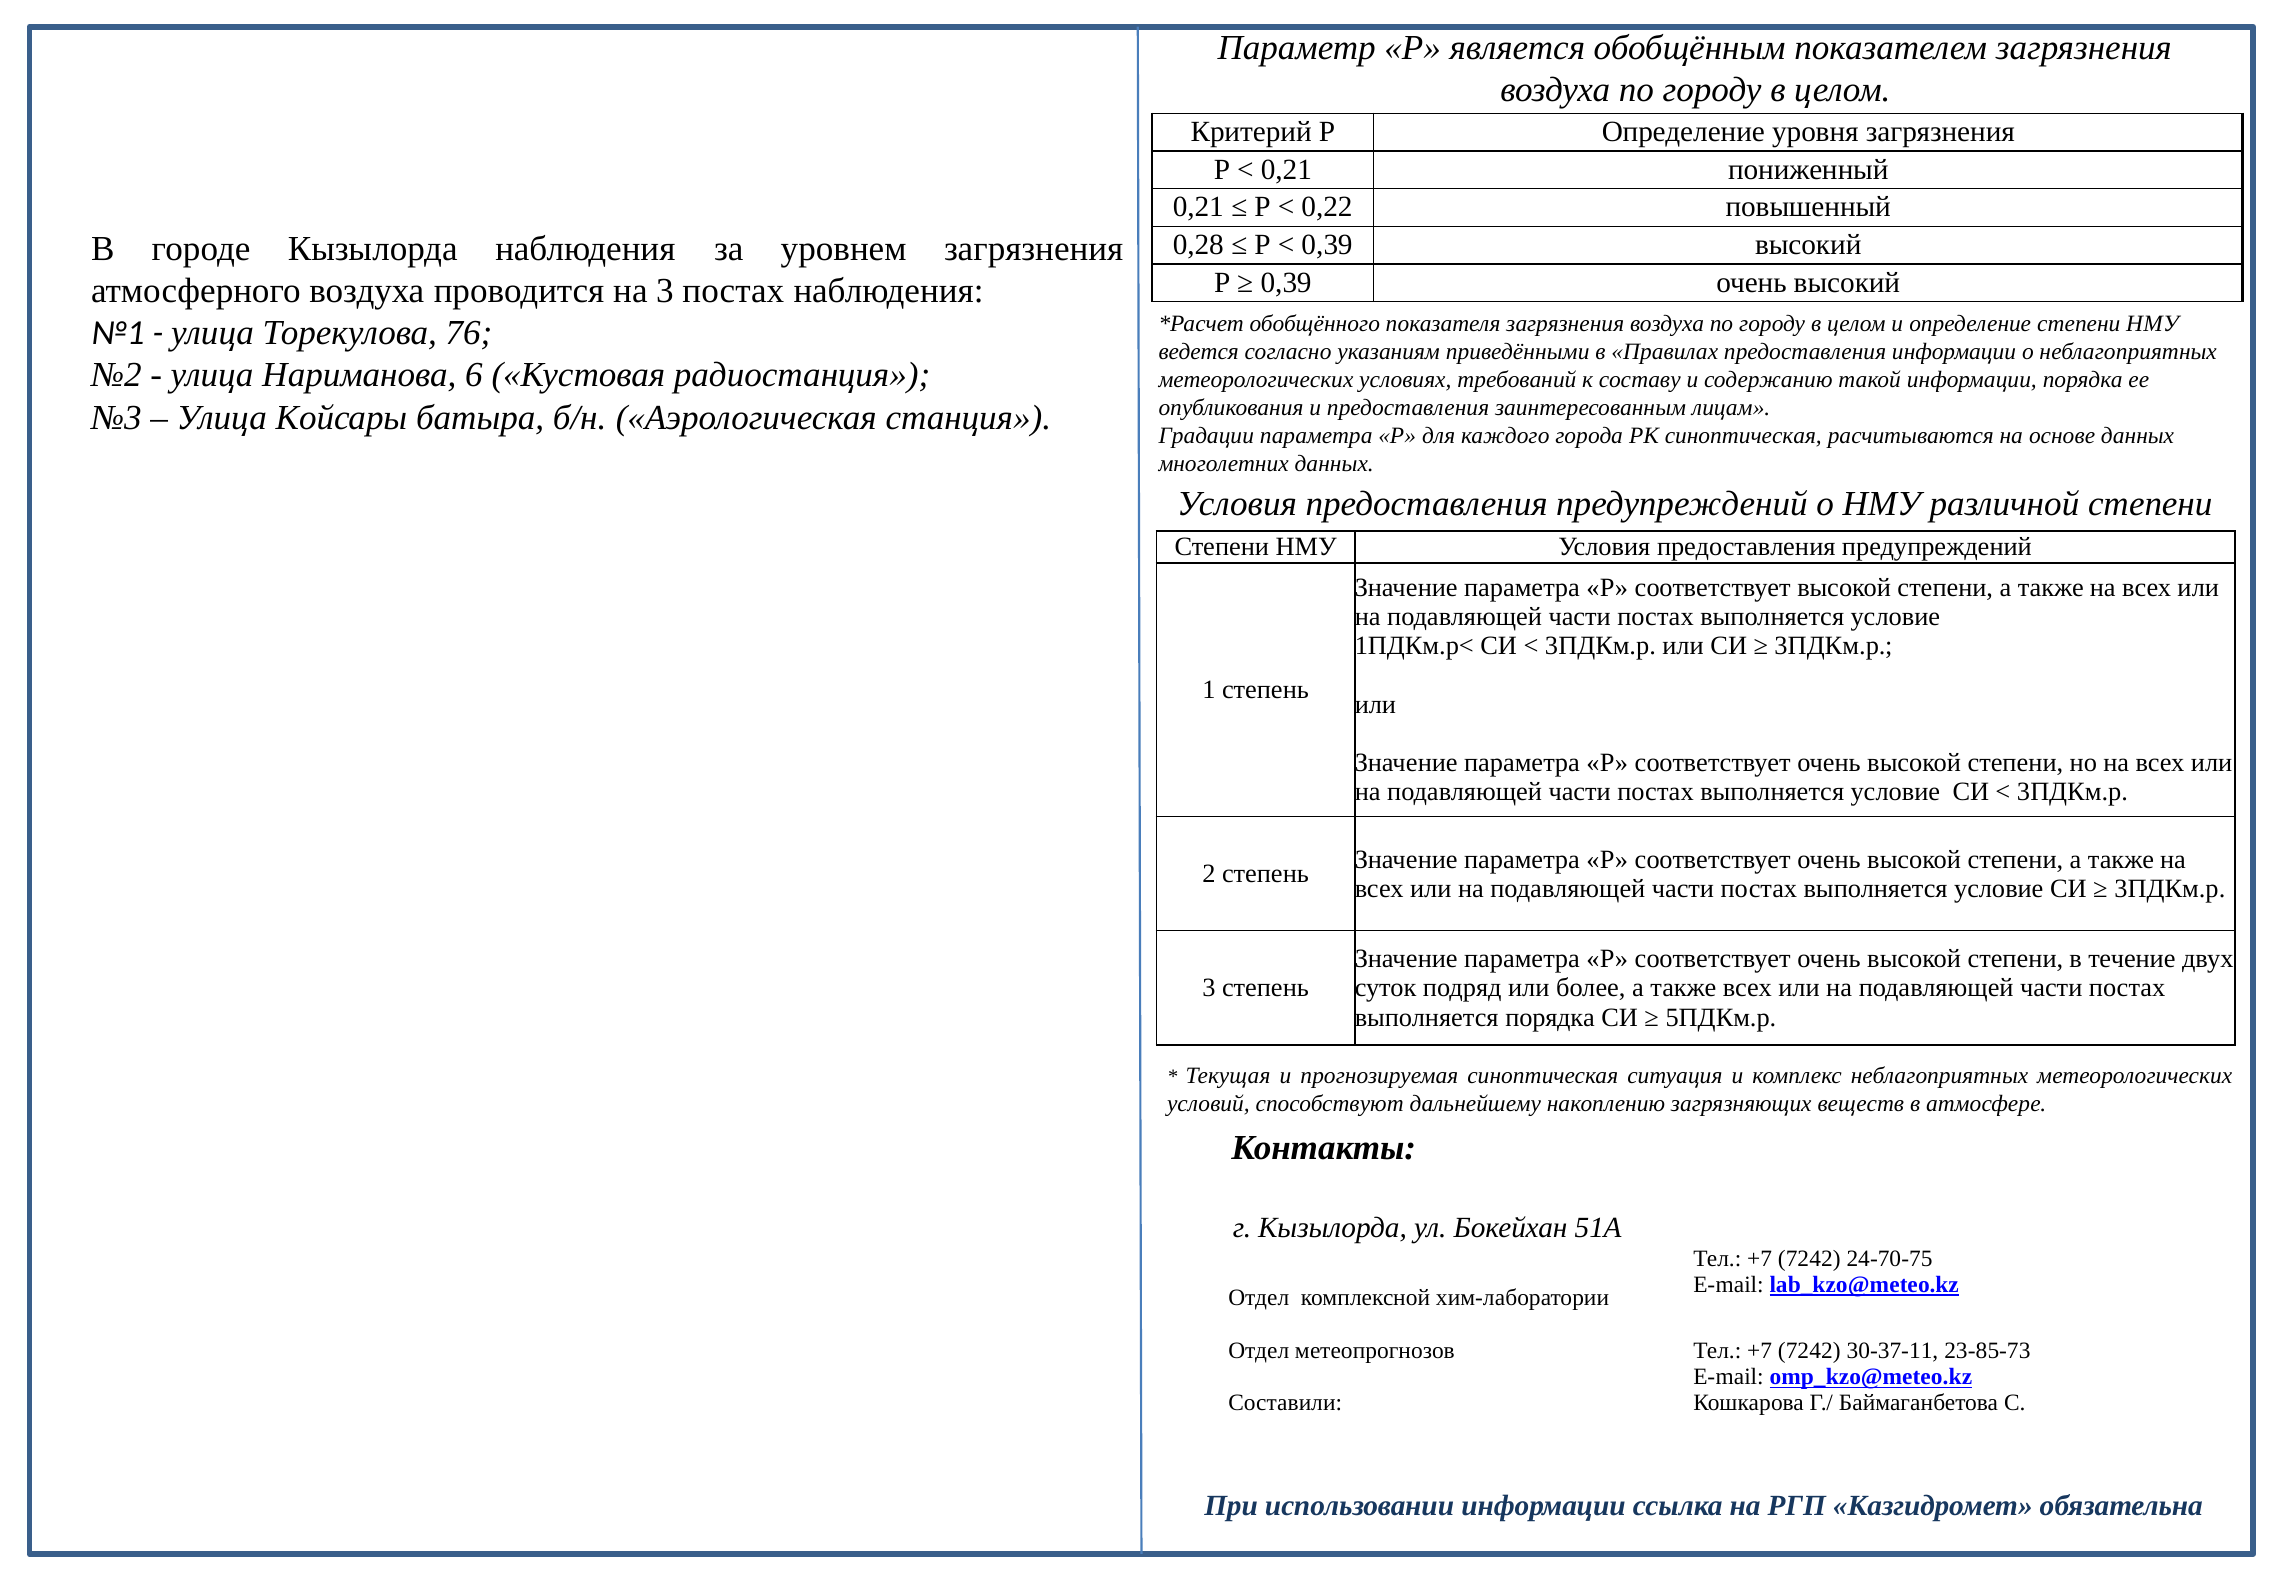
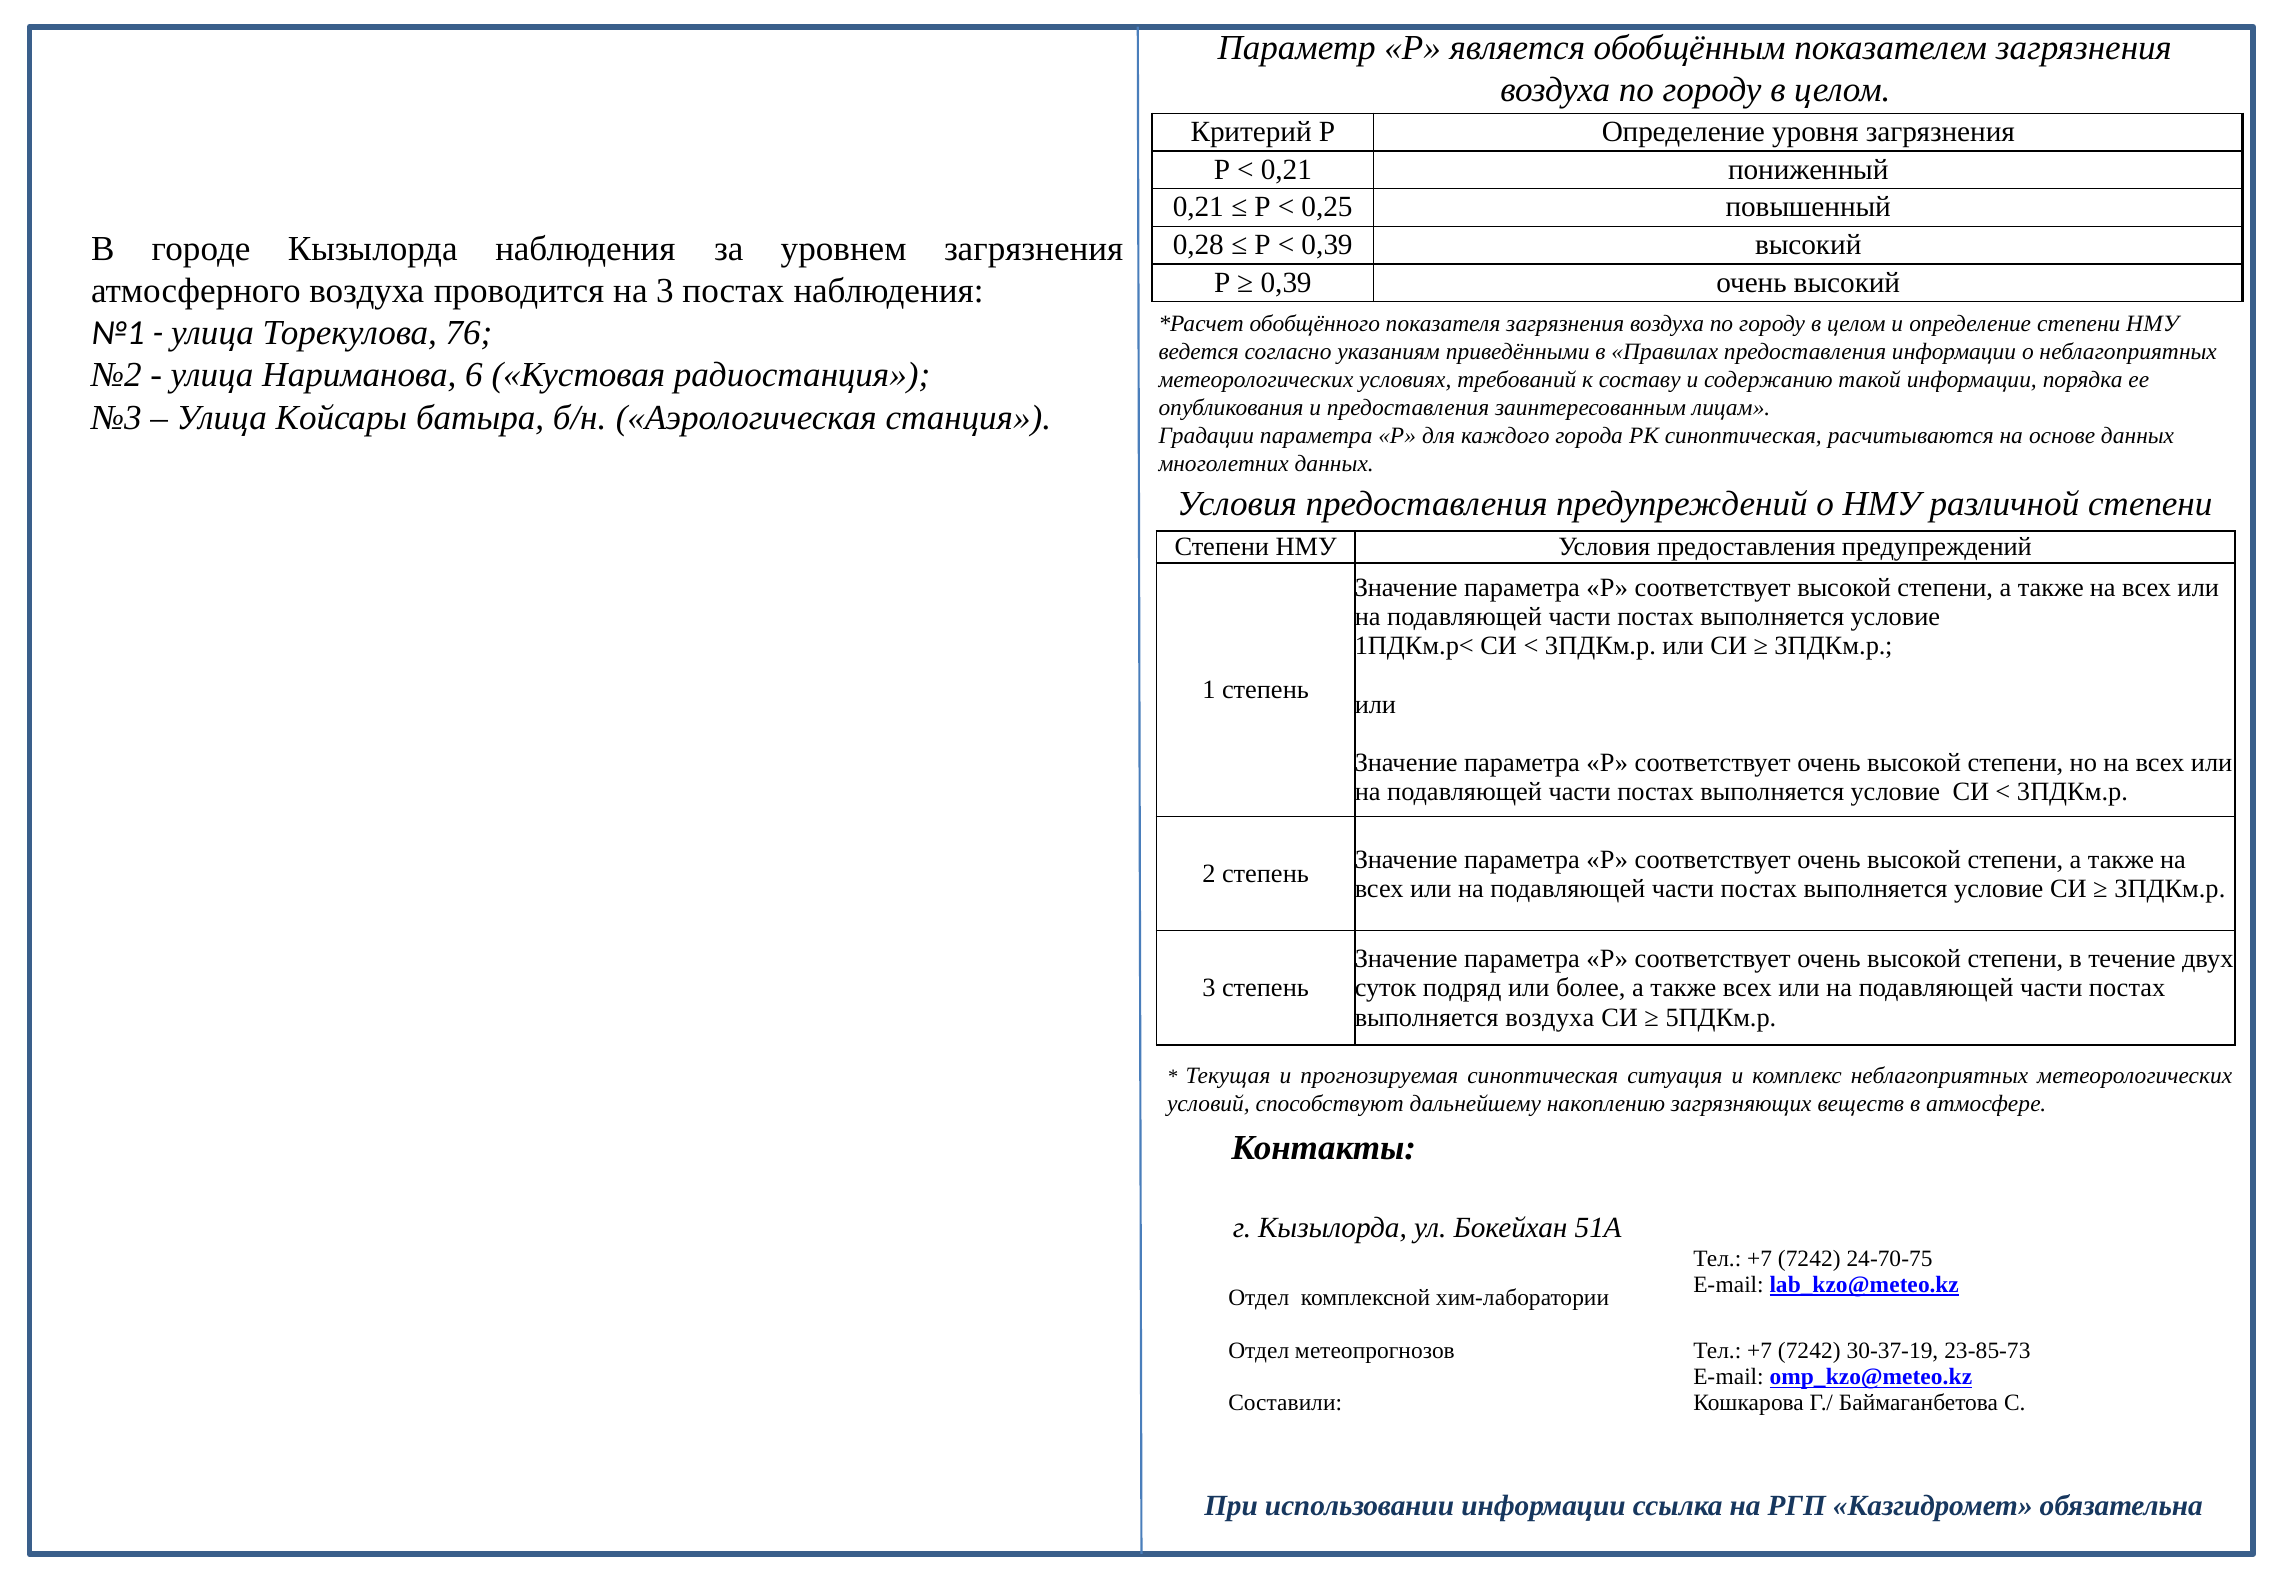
0,22: 0,22 -> 0,25
выполняется порядка: порядка -> воздуха
30-37-11: 30-37-11 -> 30-37-19
